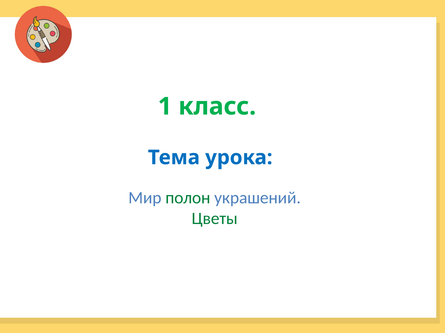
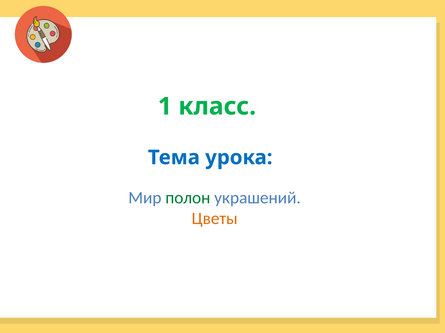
Цветы colour: green -> orange
